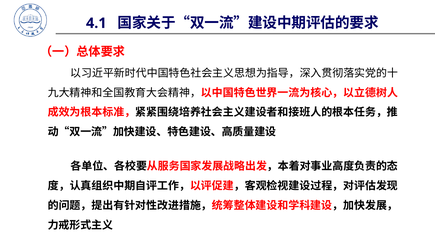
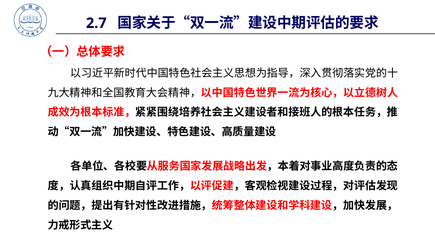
4.1: 4.1 -> 2.7
